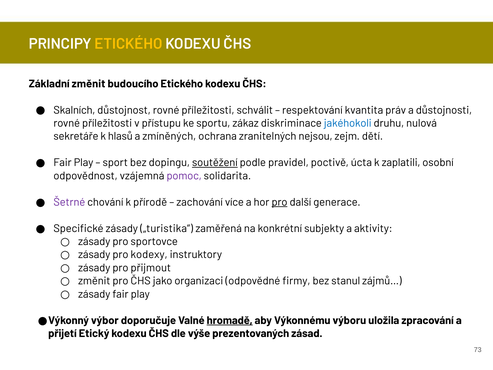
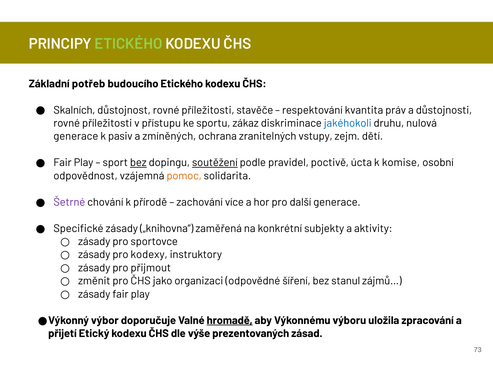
ETICKÉHO at (128, 44) colour: yellow -> light green
Základní změnit: změnit -> potřeb
schválit: schválit -> stavěče
sekretáře at (76, 136): sekretáře -> generace
hlasů: hlasů -> pasiv
nejsou: nejsou -> vstupy
bez at (138, 163) underline: none -> present
zaplatili: zaplatili -> komise
pomoc colour: purple -> orange
pro at (279, 202) underline: present -> none
„turistika“: „turistika“ -> „knihovna“
firmy: firmy -> šíření
